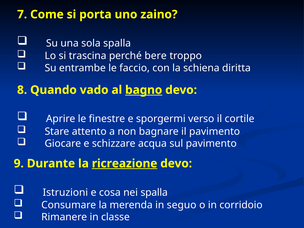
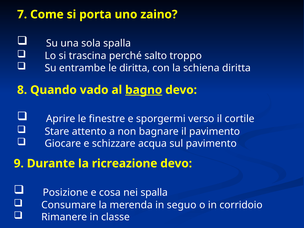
bere: bere -> salto
le faccio: faccio -> diritta
ricreazione underline: present -> none
Istruzioni: Istruzioni -> Posizione
